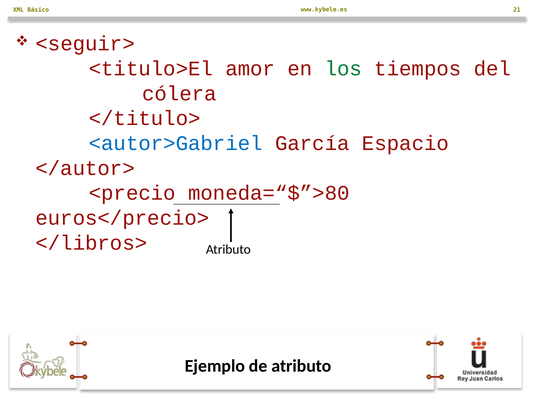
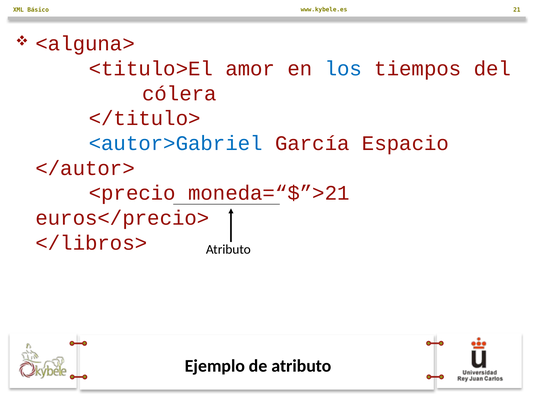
<seguir>: <seguir> -> <alguna>
los colour: green -> blue
moneda=“$”>80: moneda=“$”>80 -> moneda=“$”>21
